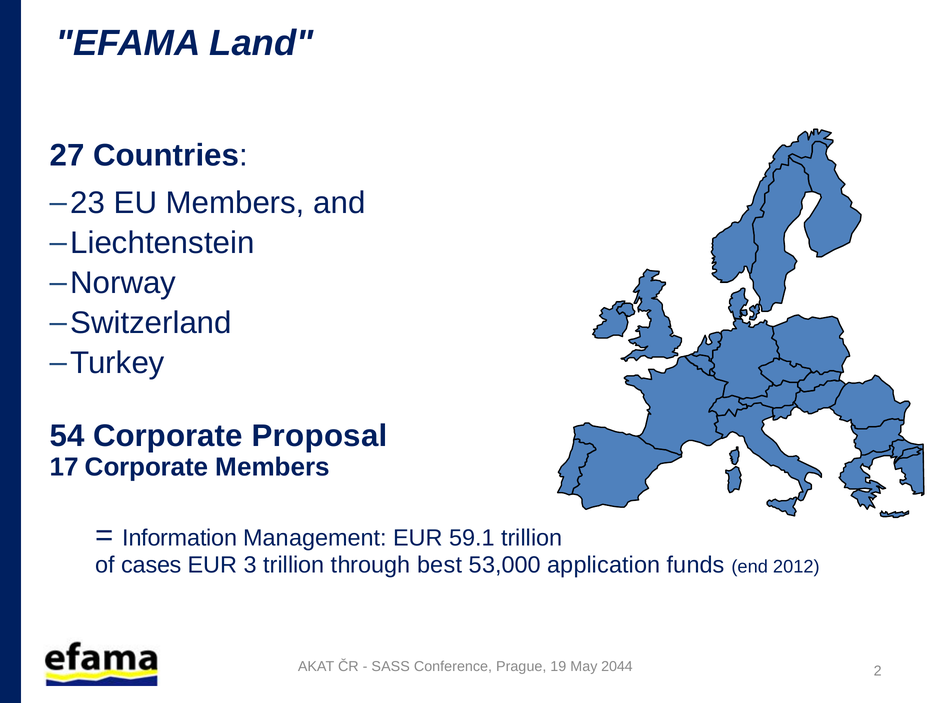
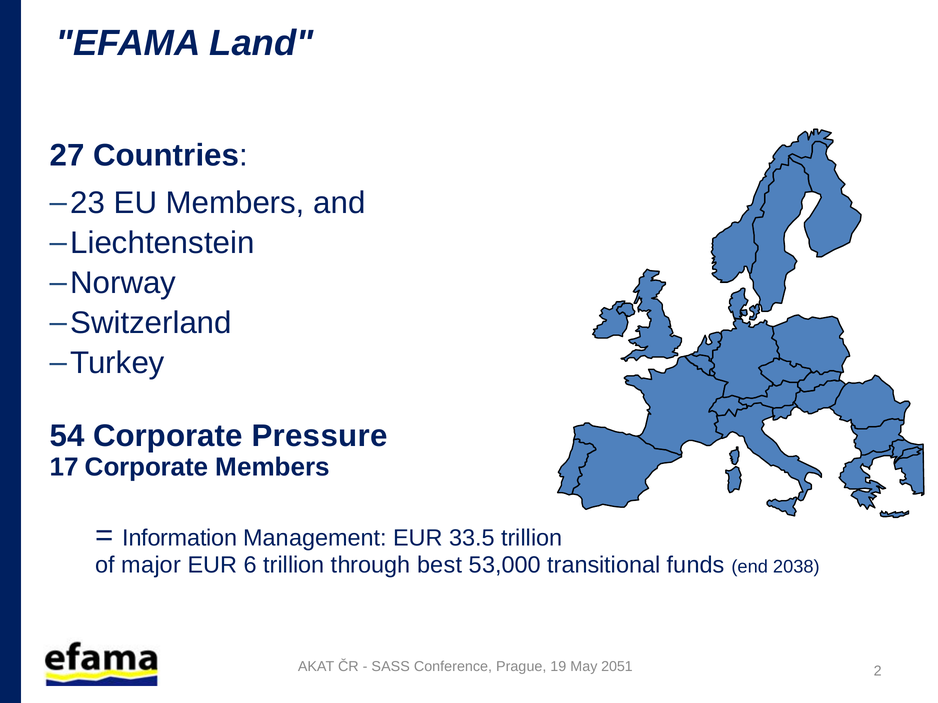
Proposal: Proposal -> Pressure
59.1: 59.1 -> 33.5
cases: cases -> major
3: 3 -> 6
application: application -> transitional
2012: 2012 -> 2038
2044: 2044 -> 2051
